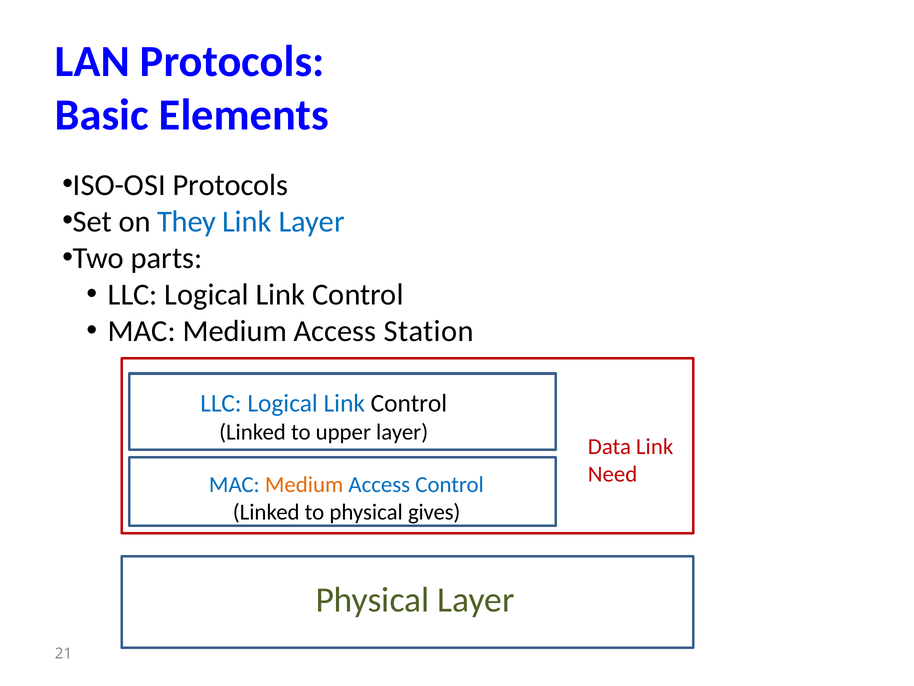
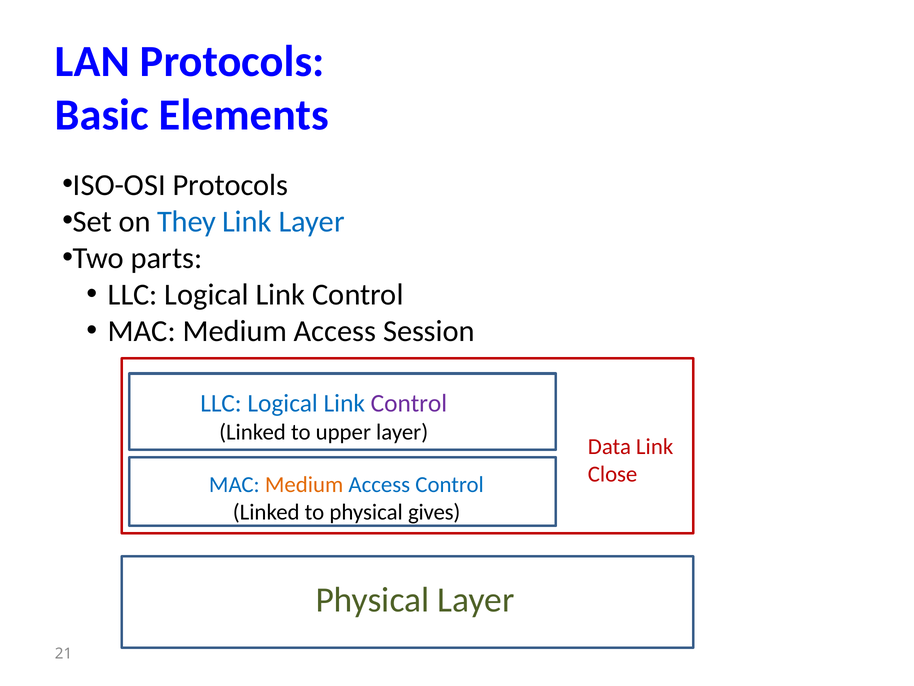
Station: Station -> Session
Control at (409, 403) colour: black -> purple
Need: Need -> Close
